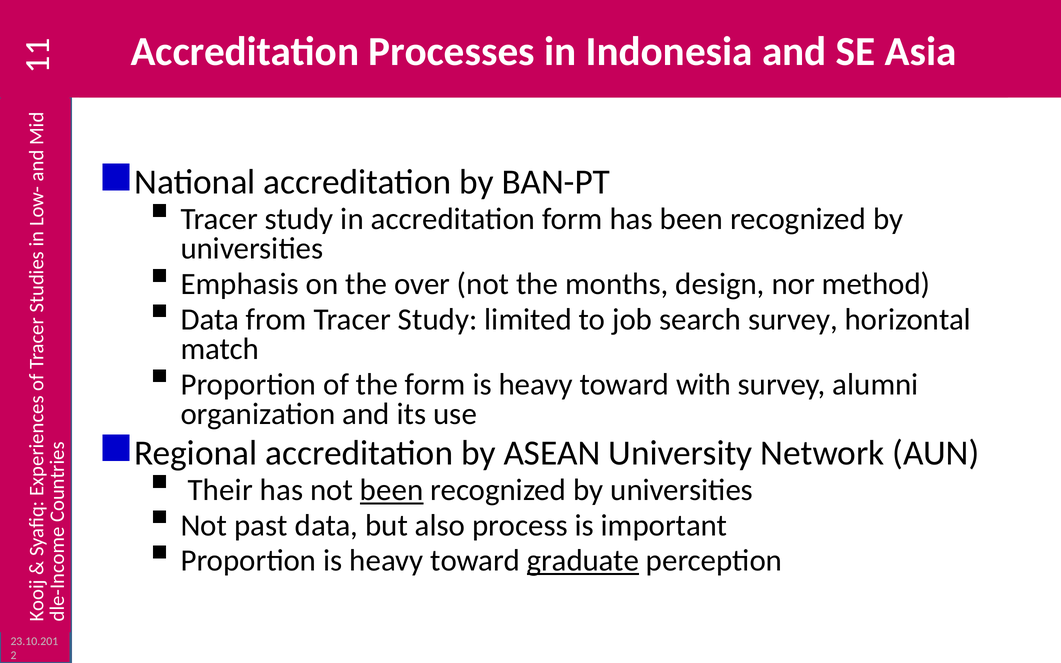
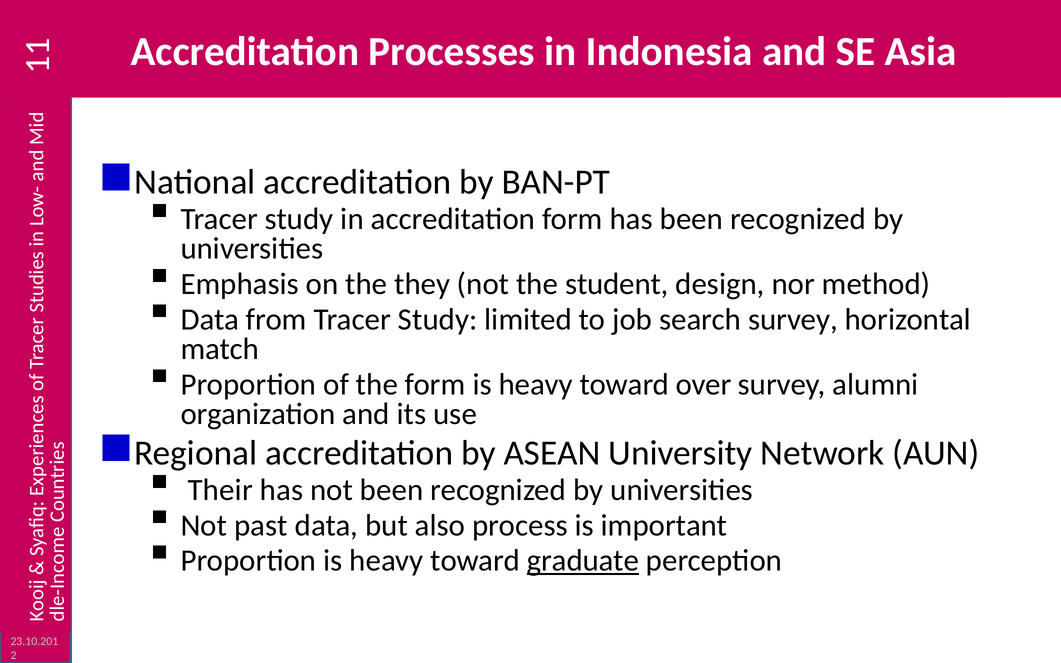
over: over -> they
months: months -> student
with: with -> over
been at (392, 490) underline: present -> none
